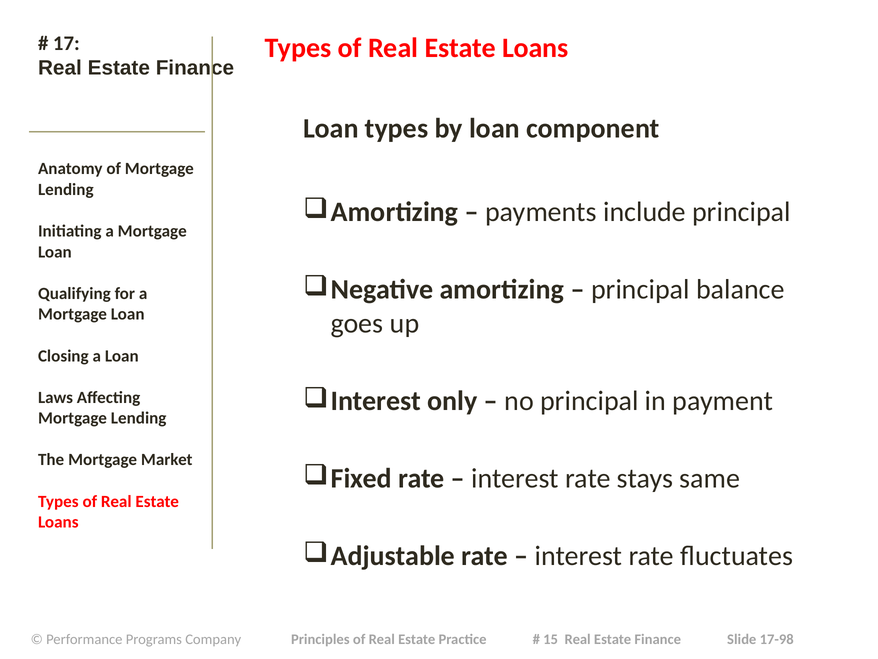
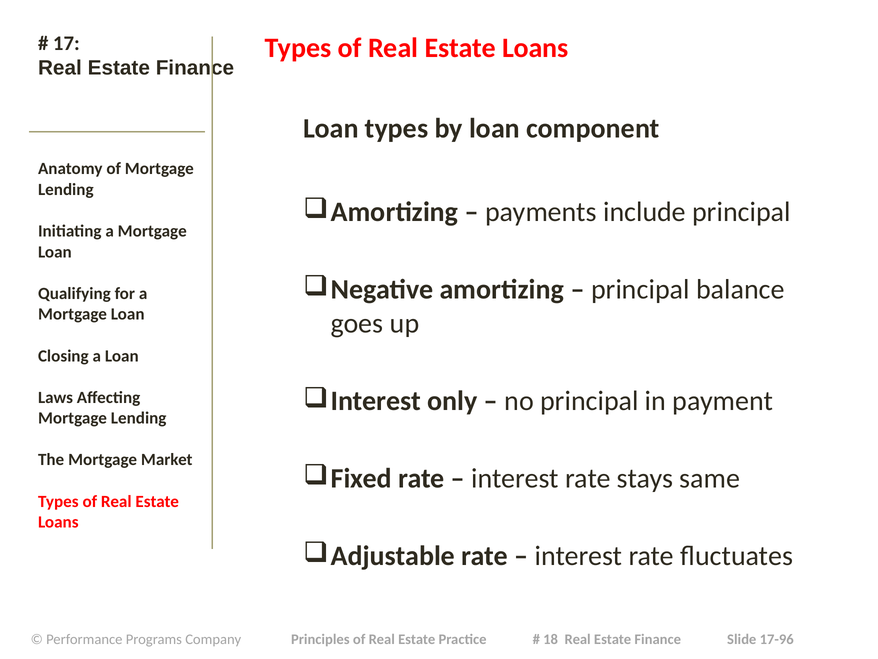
15: 15 -> 18
17-98: 17-98 -> 17-96
